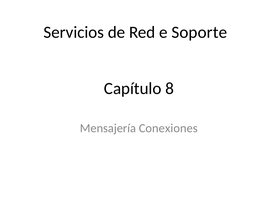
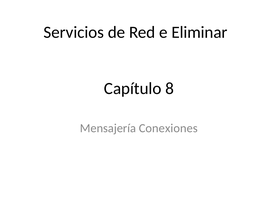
Soporte: Soporte -> Eliminar
